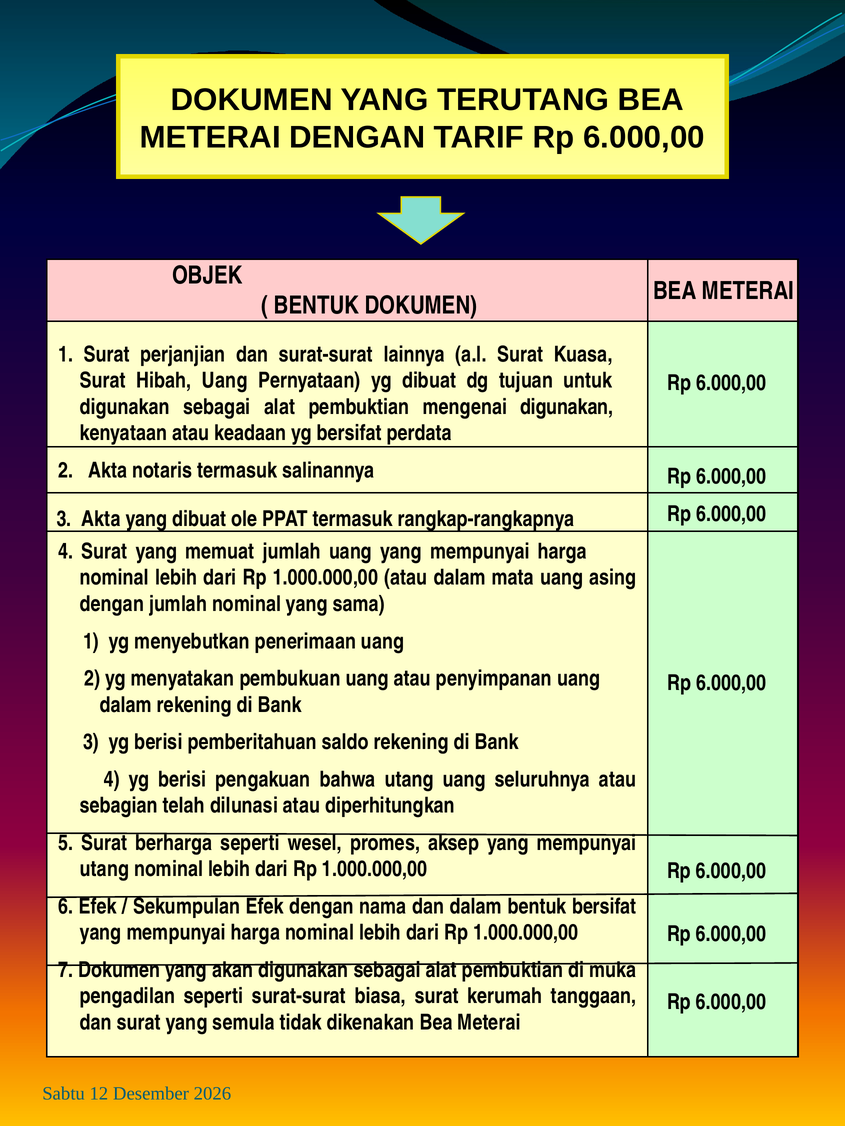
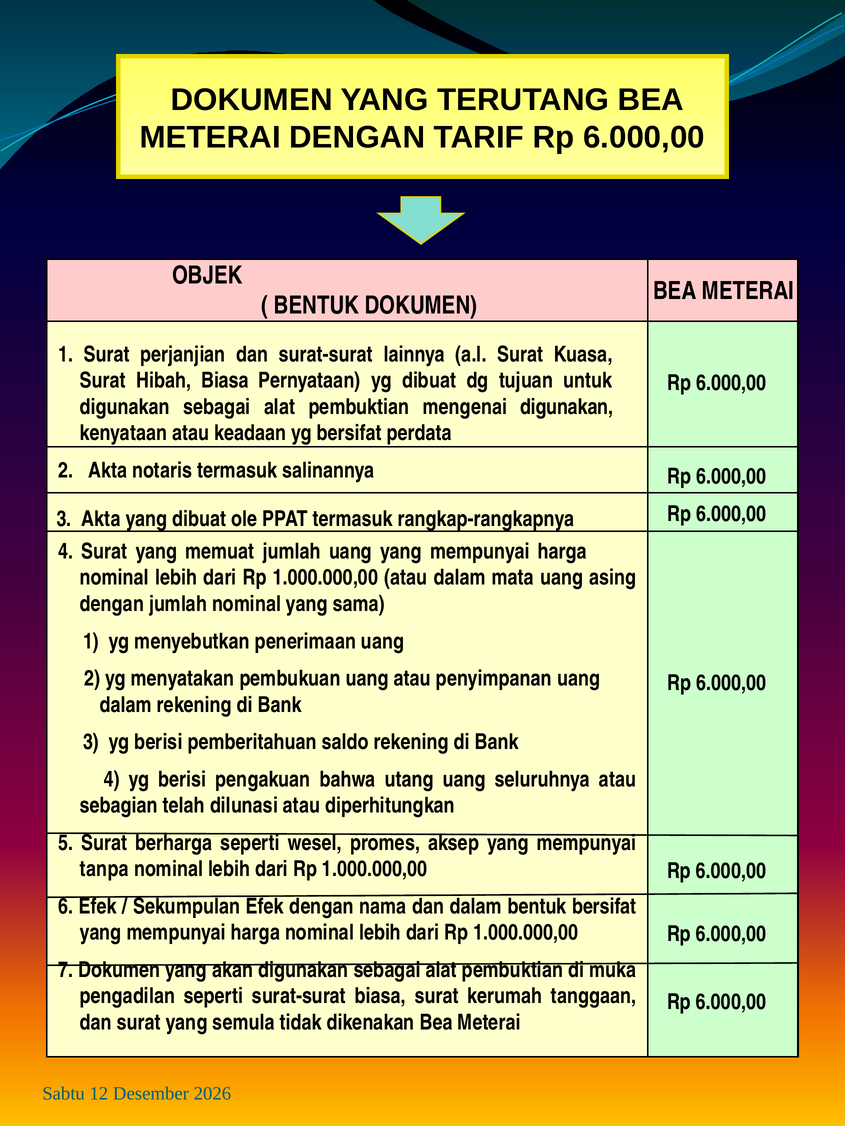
Hibah Uang: Uang -> Biasa
utang at (104, 870): utang -> tanpa
